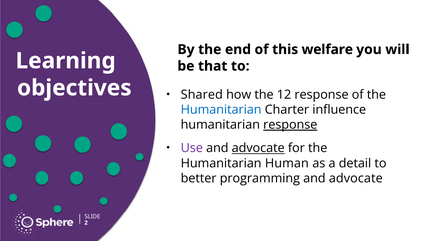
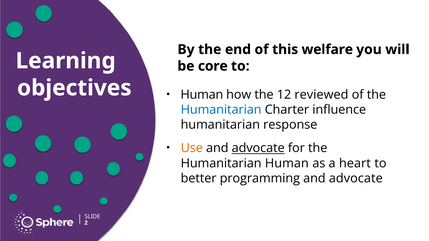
that: that -> core
Shared at (202, 95): Shared -> Human
12 response: response -> reviewed
response at (290, 125) underline: present -> none
Use colour: purple -> orange
detail: detail -> heart
